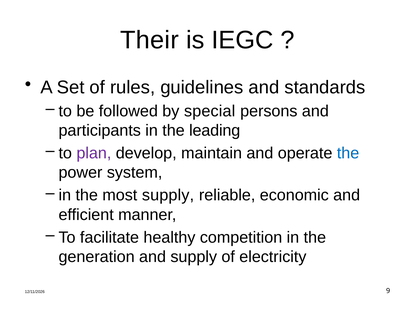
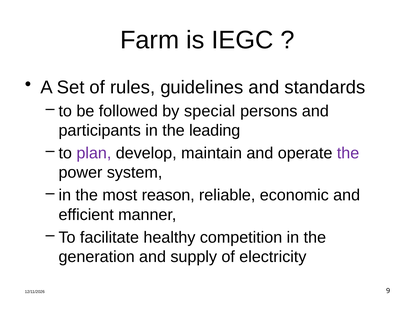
Their: Their -> Farm
the at (348, 153) colour: blue -> purple
most supply: supply -> reason
